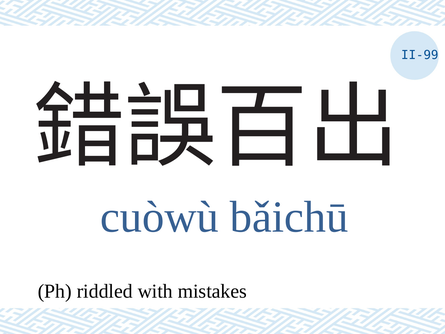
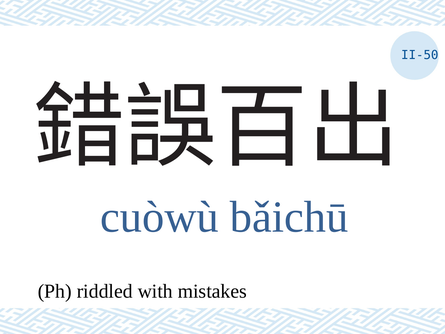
II-99: II-99 -> II-50
